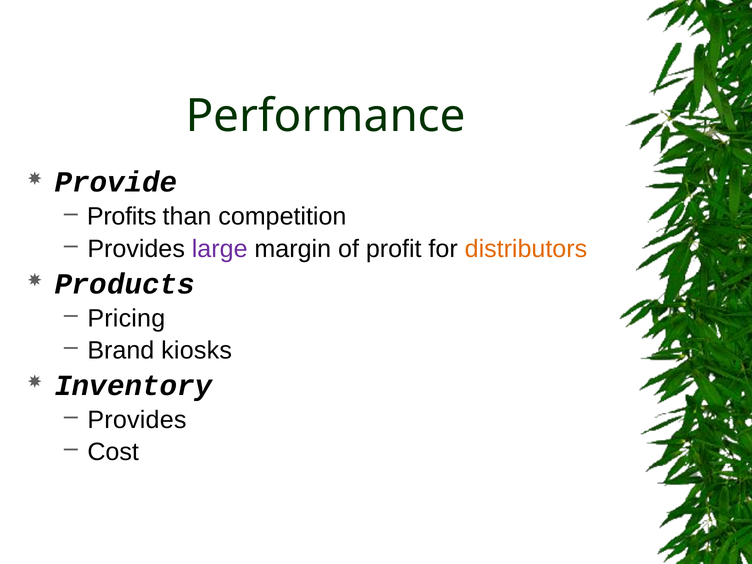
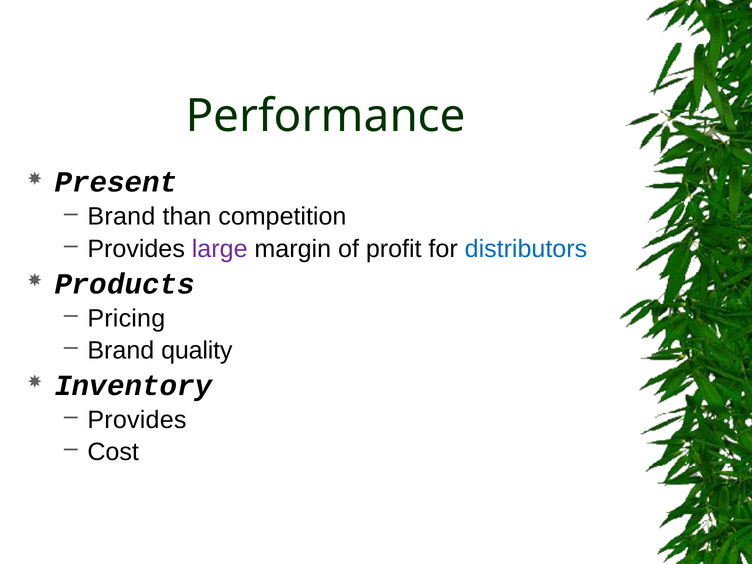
Provide: Provide -> Present
Profits at (122, 217): Profits -> Brand
distributors colour: orange -> blue
kiosks: kiosks -> quality
